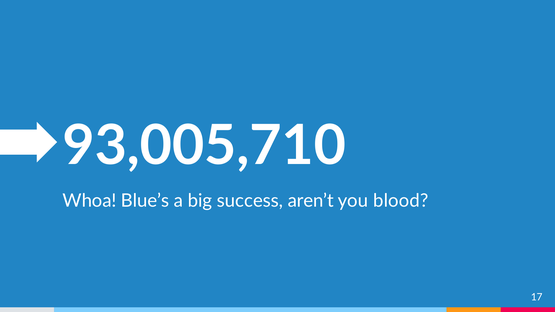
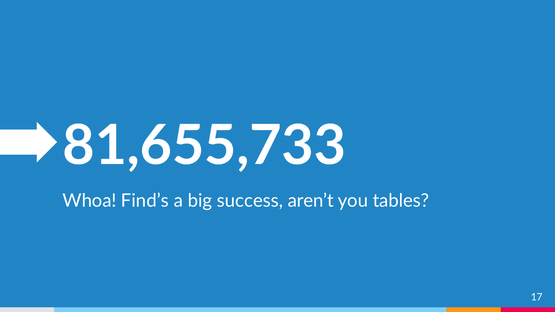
93,005,710: 93,005,710 -> 81,655,733
Blue’s: Blue’s -> Find’s
blood: blood -> tables
